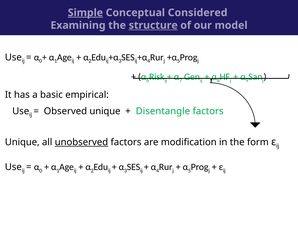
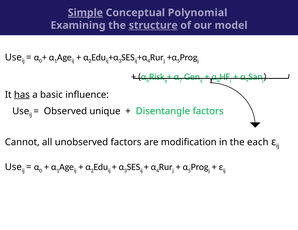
Considered: Considered -> Polynomial
has underline: none -> present
empirical: empirical -> influence
Unique at (22, 142): Unique -> Cannot
unobserved underline: present -> none
form: form -> each
